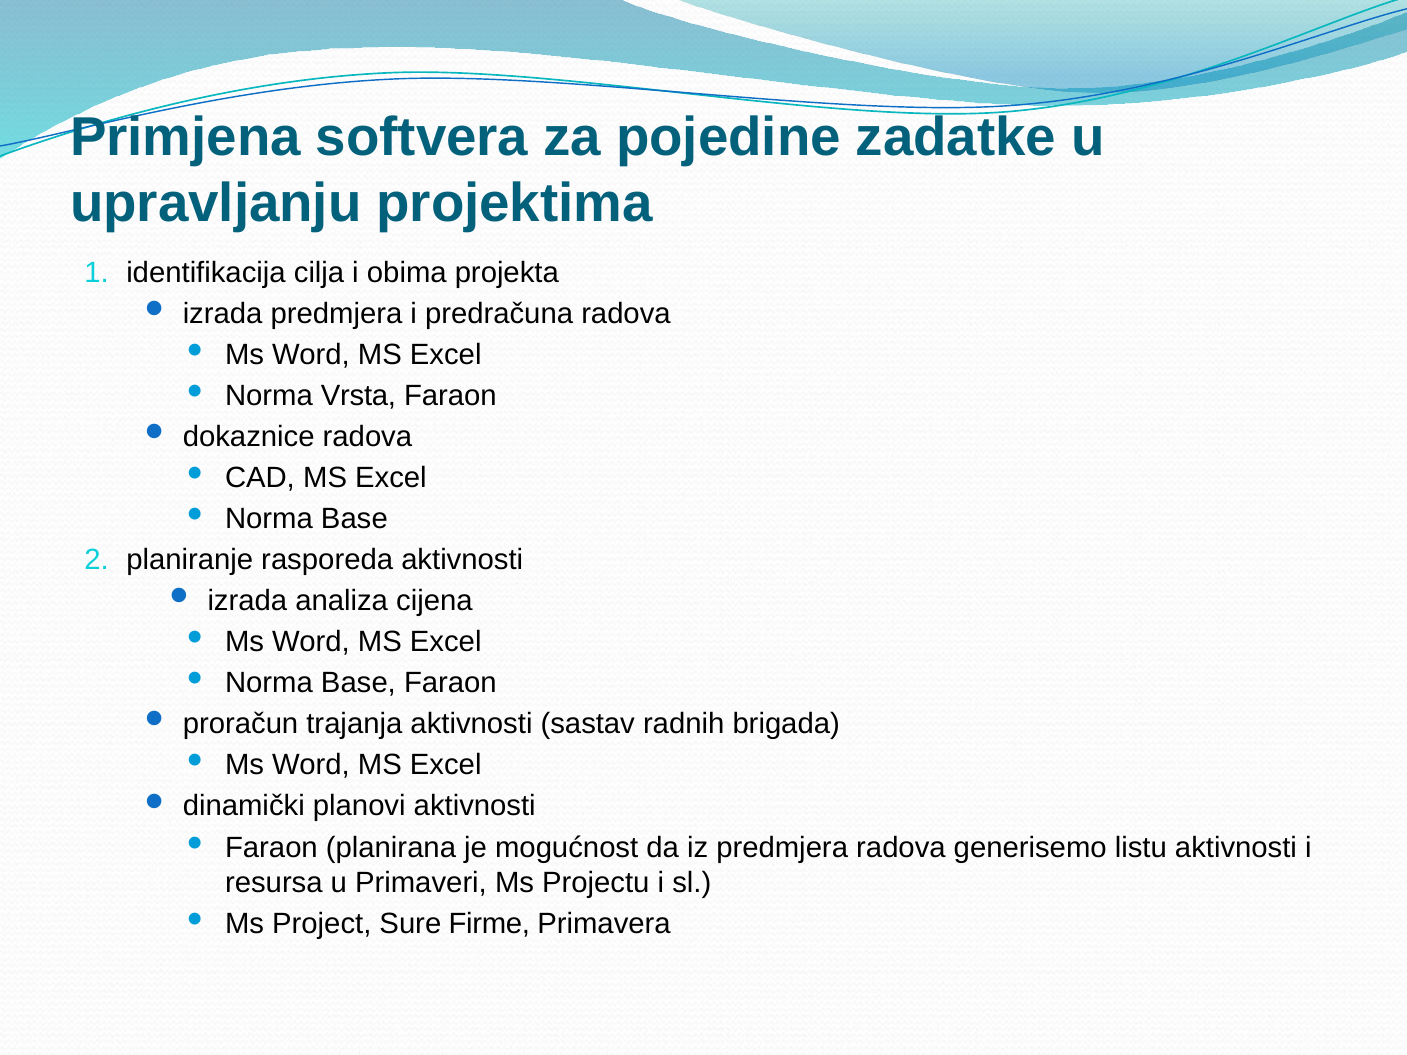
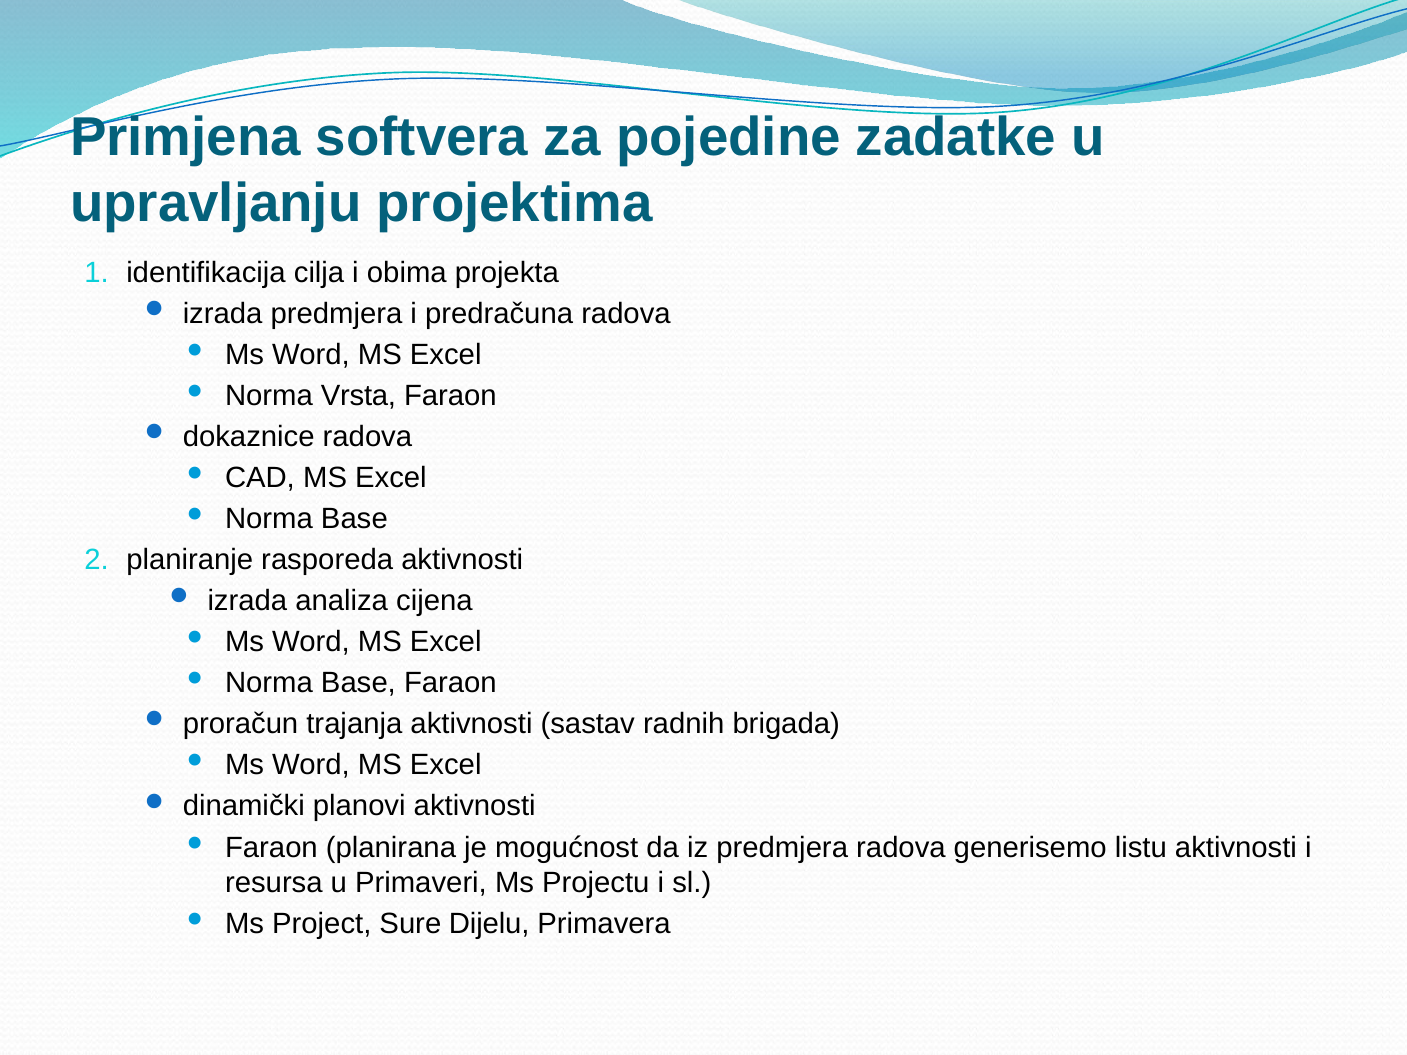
Firme: Firme -> Dijelu
